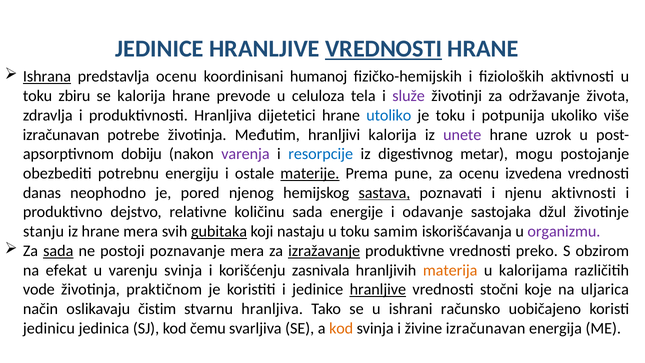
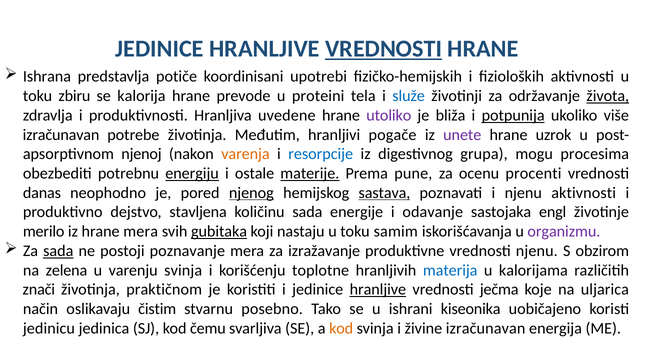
Ishrana underline: present -> none
predstavlja ocenu: ocenu -> potiče
humanoj: humanoj -> upotrebi
celuloza: celuloza -> proteini
služe colour: purple -> blue
života underline: none -> present
dijetetici: dijetetici -> uvedene
utoliko colour: blue -> purple
je toku: toku -> bliža
potpunija underline: none -> present
hranljivi kalorija: kalorija -> pogače
dobiju: dobiju -> njenoj
varenja colour: purple -> orange
metar: metar -> grupa
postojanje: postojanje -> procesima
energiju underline: none -> present
izvedena: izvedena -> procenti
njenog underline: none -> present
relativne: relativne -> stavljena
džul: džul -> engl
stanju: stanju -> merilo
izražavanje underline: present -> none
vrednosti preko: preko -> njenu
efekat: efekat -> zelena
zasnivala: zasnivala -> toplotne
materija colour: orange -> blue
vode: vode -> znači
stočni: stočni -> ječma
stvarnu hranljiva: hranljiva -> posebno
računsko: računsko -> kiseonika
